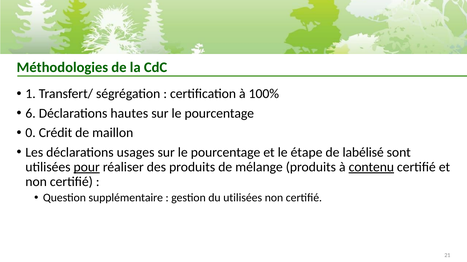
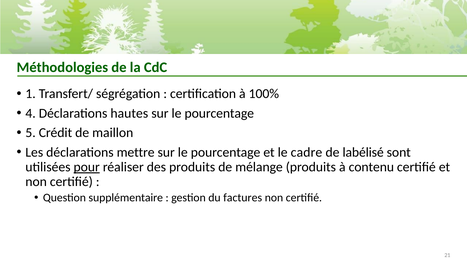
6: 6 -> 4
0: 0 -> 5
usages: usages -> mettre
étape: étape -> cadre
contenu underline: present -> none
du utilisées: utilisées -> factures
